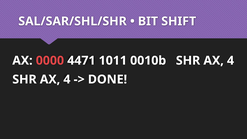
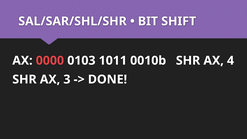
4471: 4471 -> 0103
4 at (67, 79): 4 -> 3
